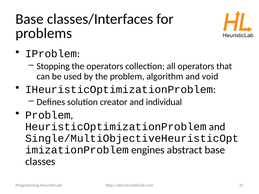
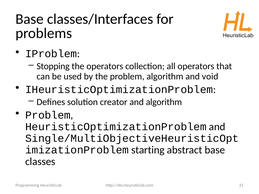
and individual: individual -> algorithm
engines: engines -> starting
